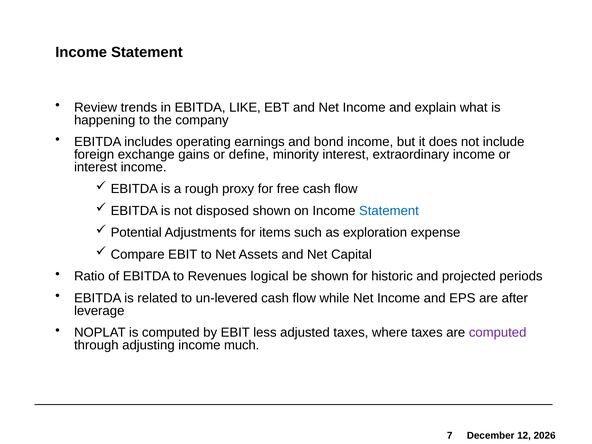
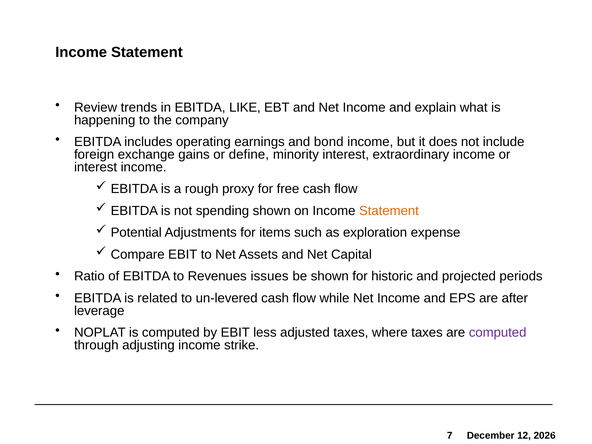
disposed: disposed -> spending
Statement at (389, 211) colour: blue -> orange
logical: logical -> issues
much: much -> strike
